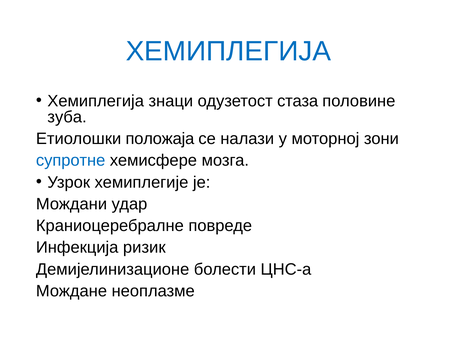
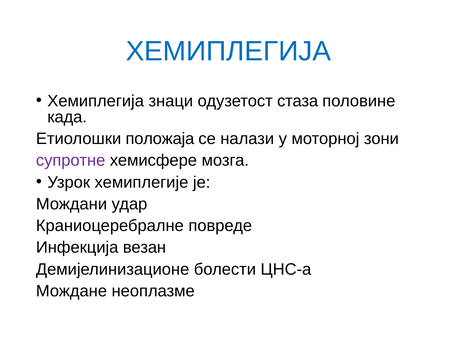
зуба: зуба -> када
супротне colour: blue -> purple
ризик: ризик -> везан
